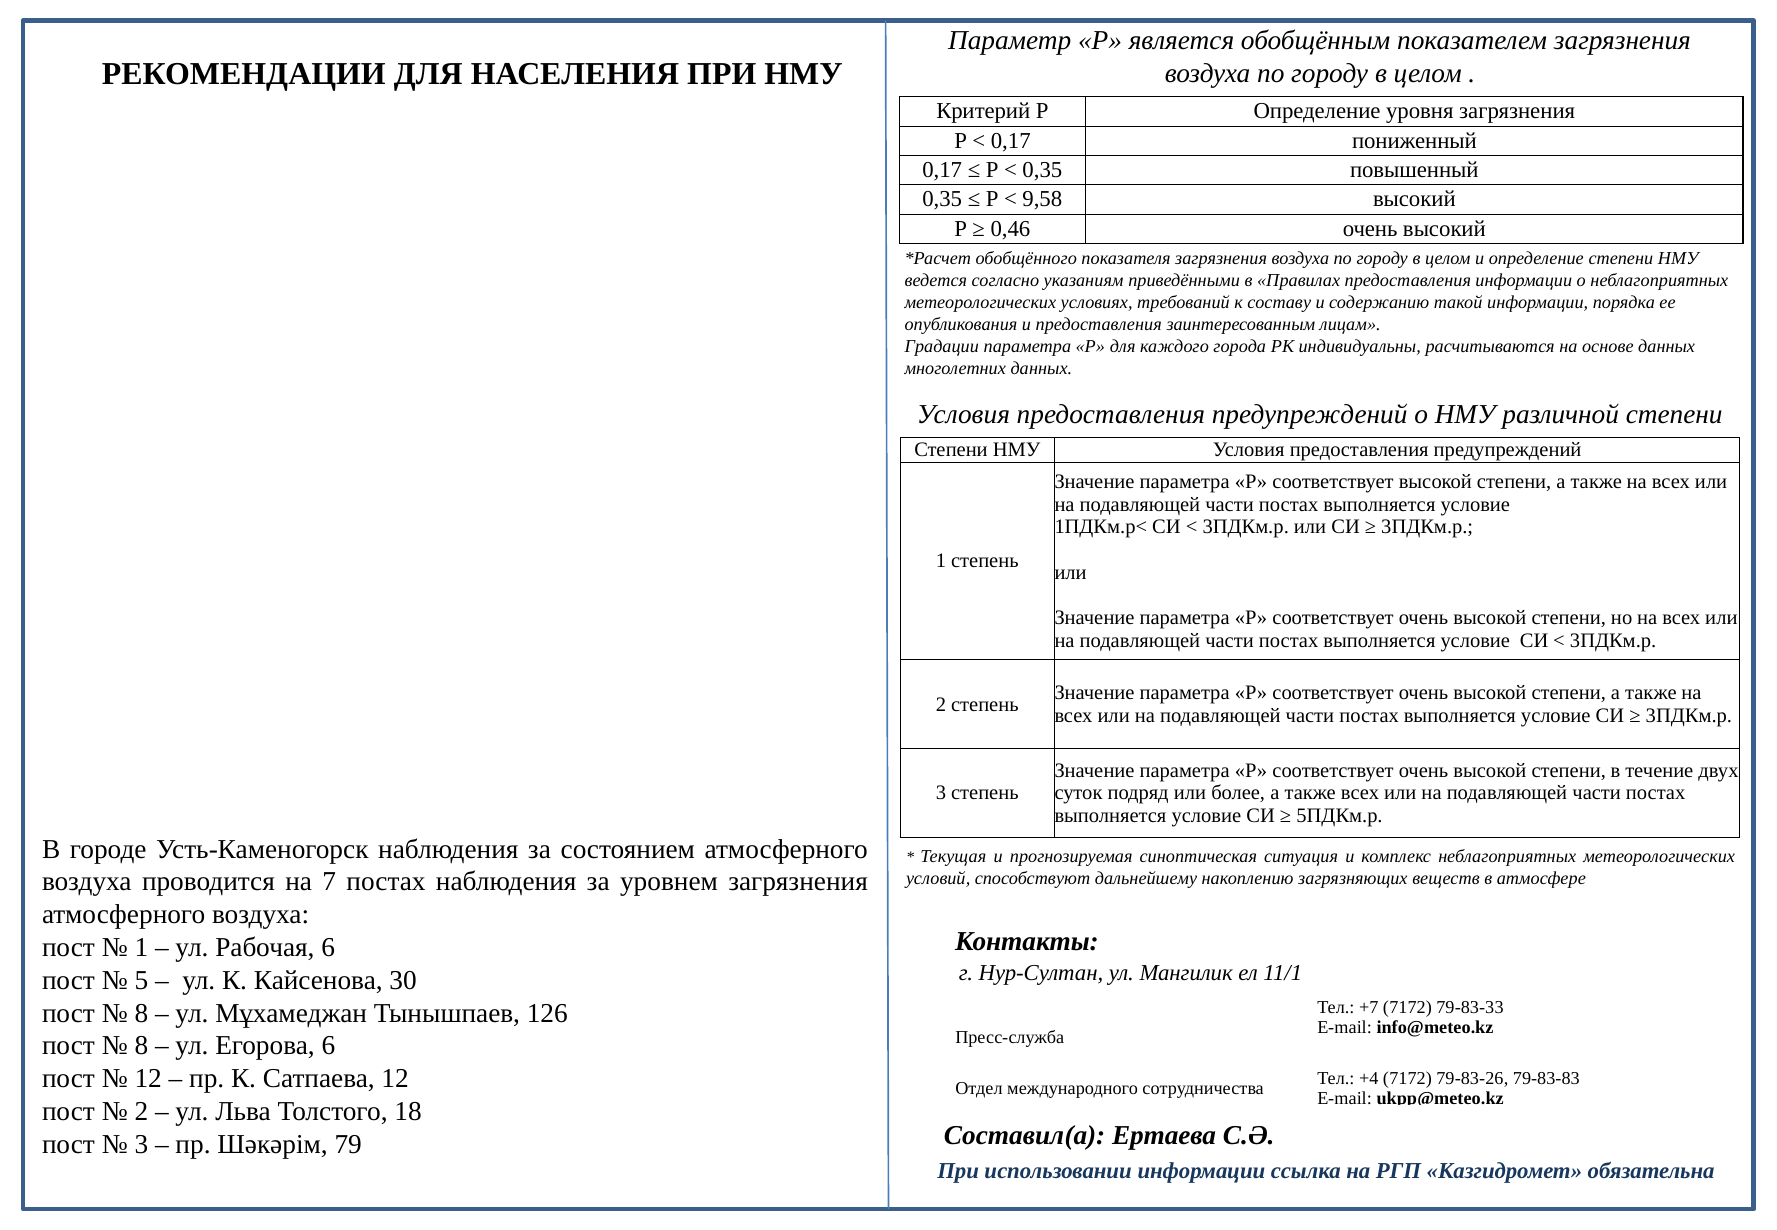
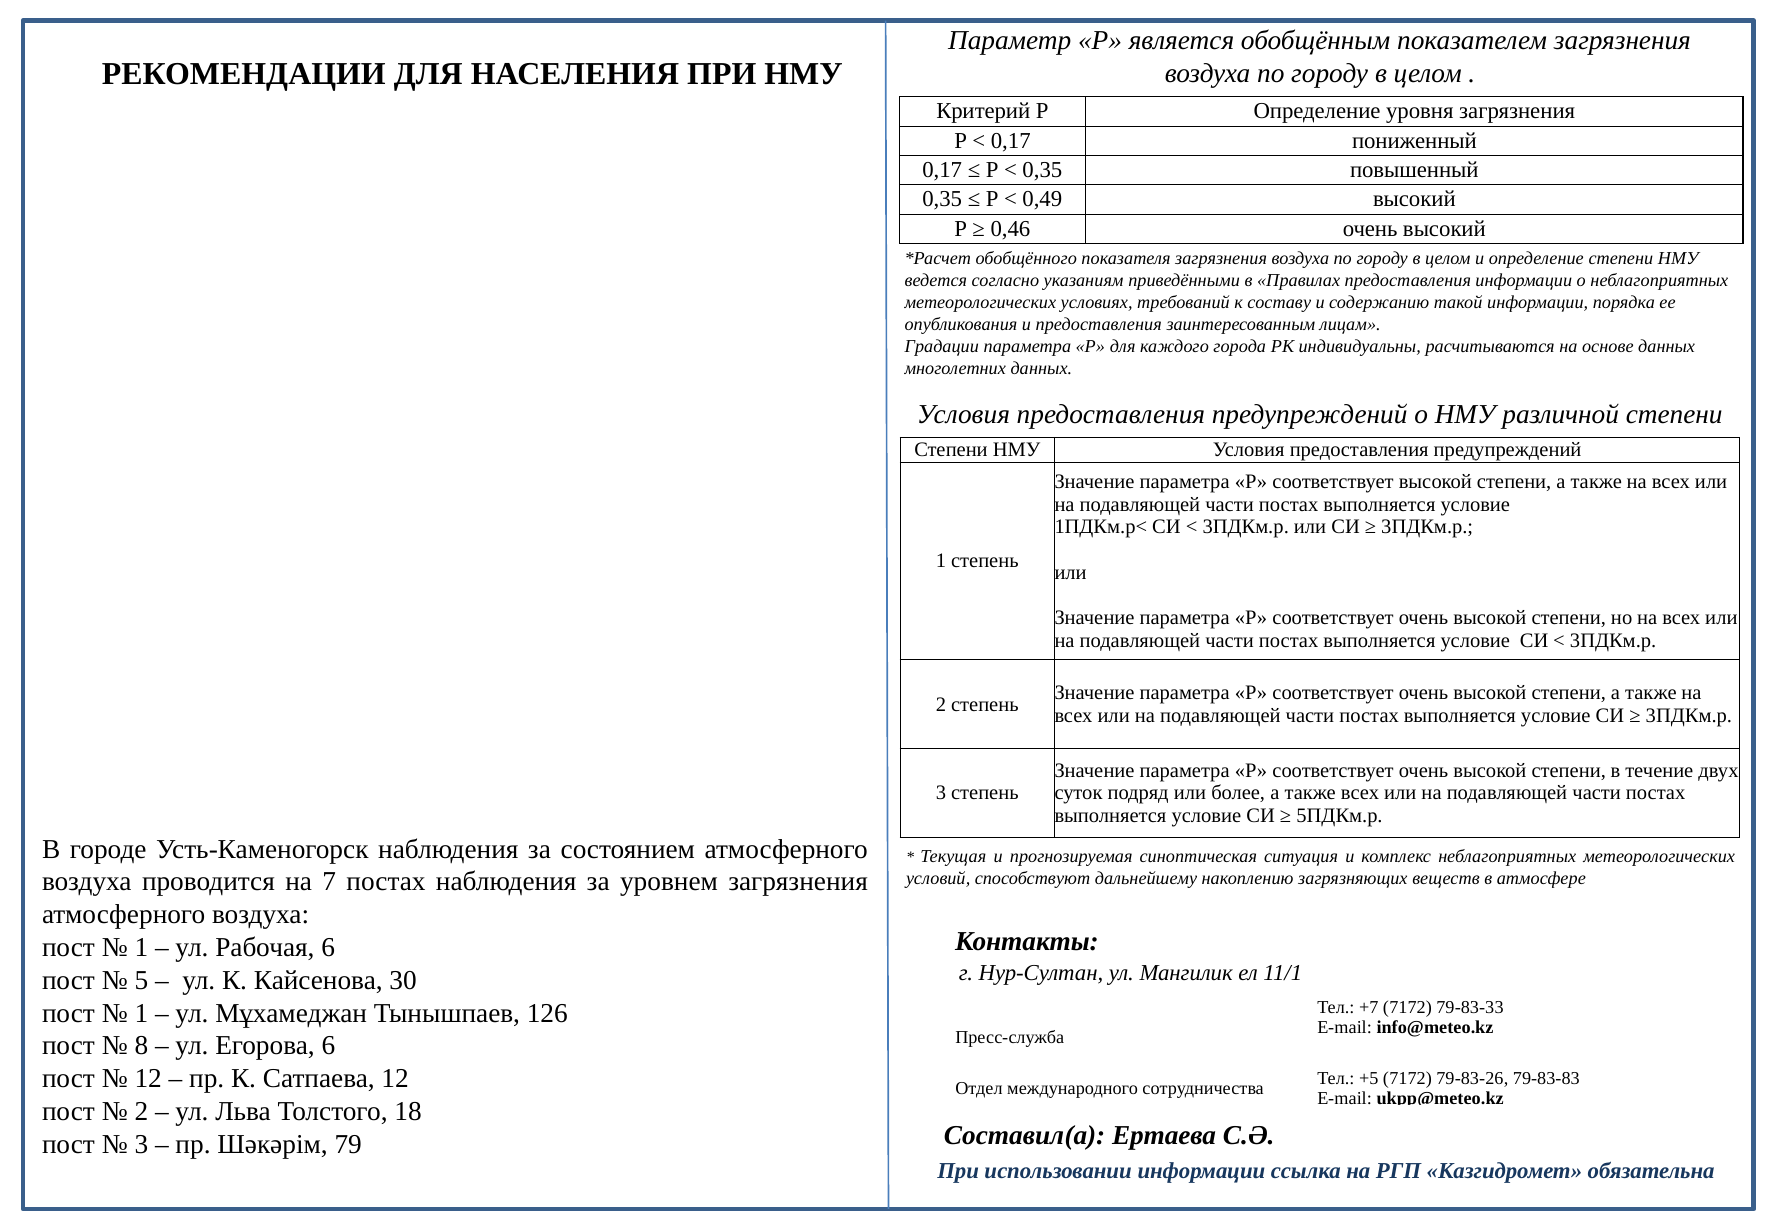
9,58: 9,58 -> 0,49
8 at (141, 1013): 8 -> 1
+4: +4 -> +5
